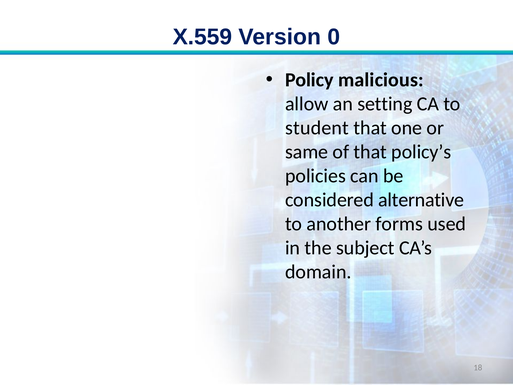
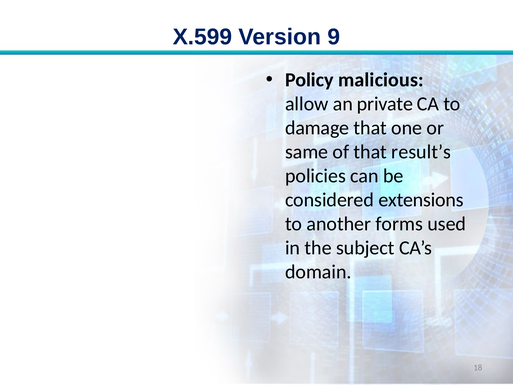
X.559: X.559 -> X.599
0: 0 -> 9
setting: setting -> private
student: student -> damage
policy’s: policy’s -> result’s
alternative: alternative -> extensions
